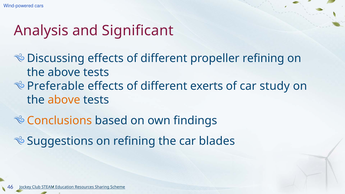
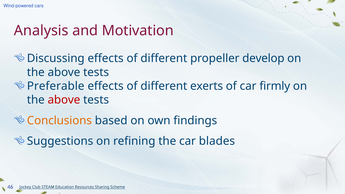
Significant: Significant -> Motivation
propeller refining: refining -> develop
study: study -> firmly
above at (64, 100) colour: orange -> red
